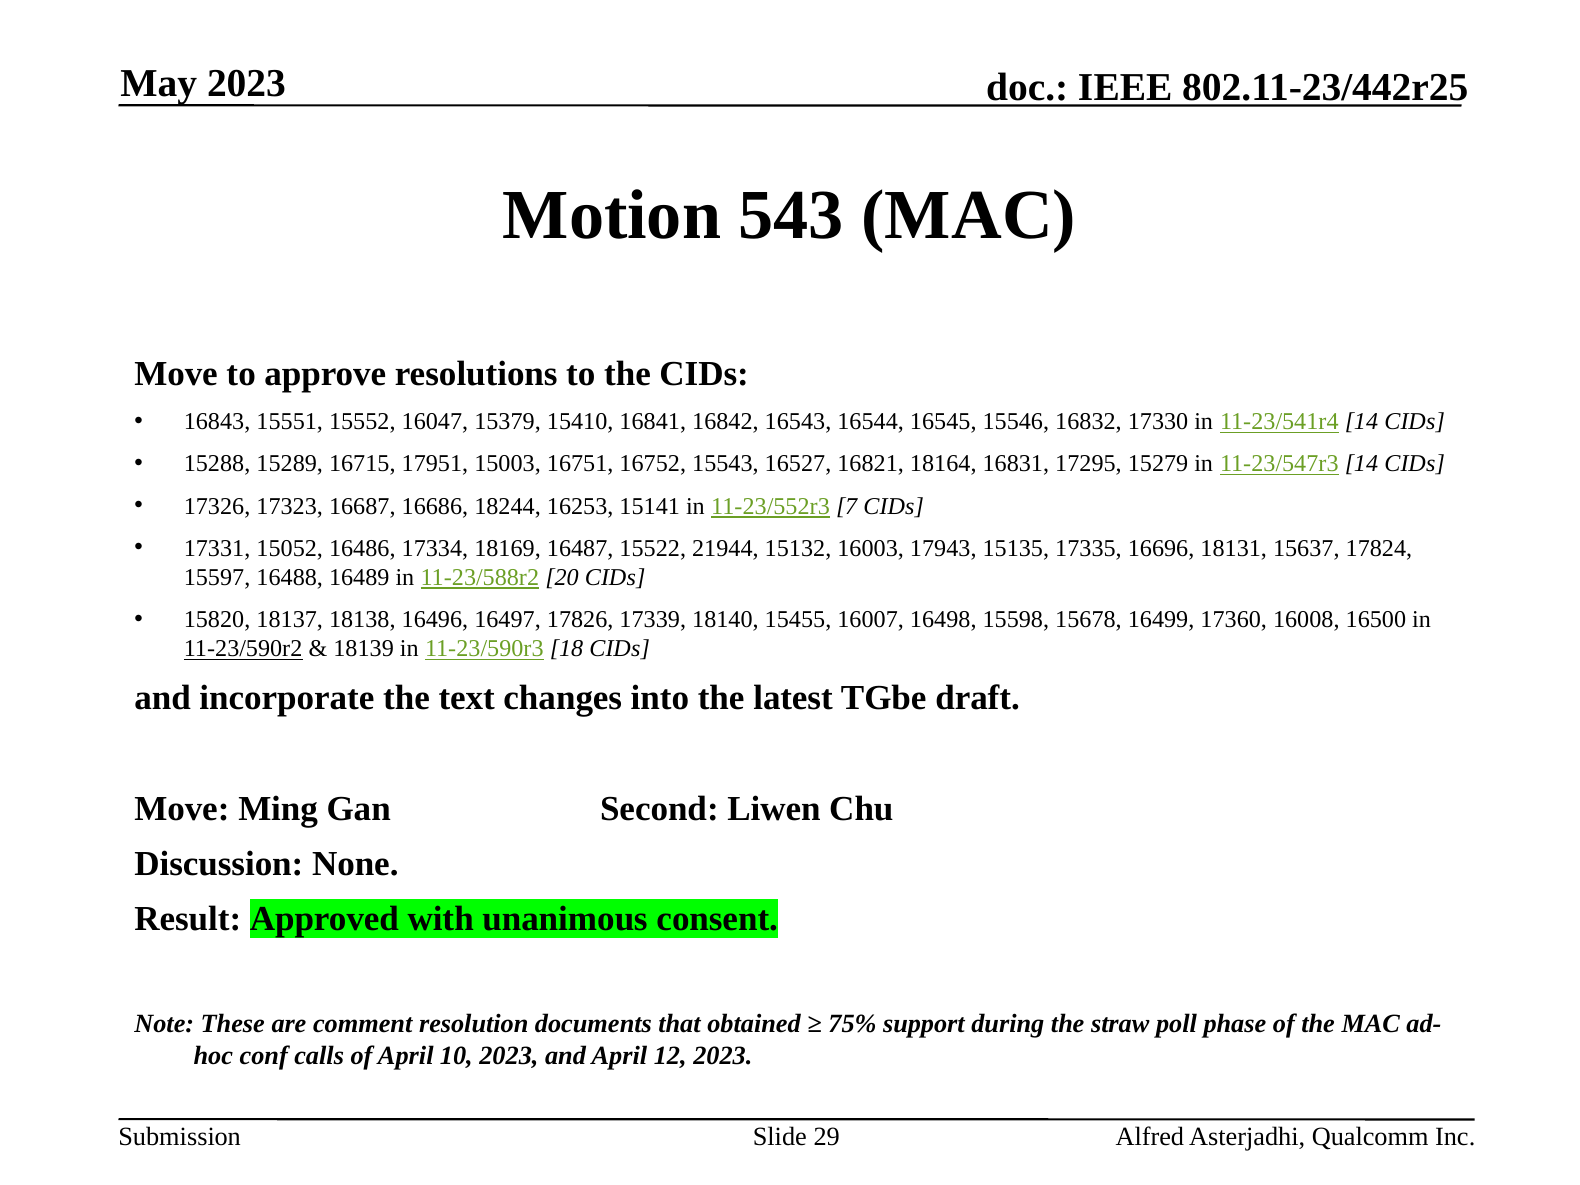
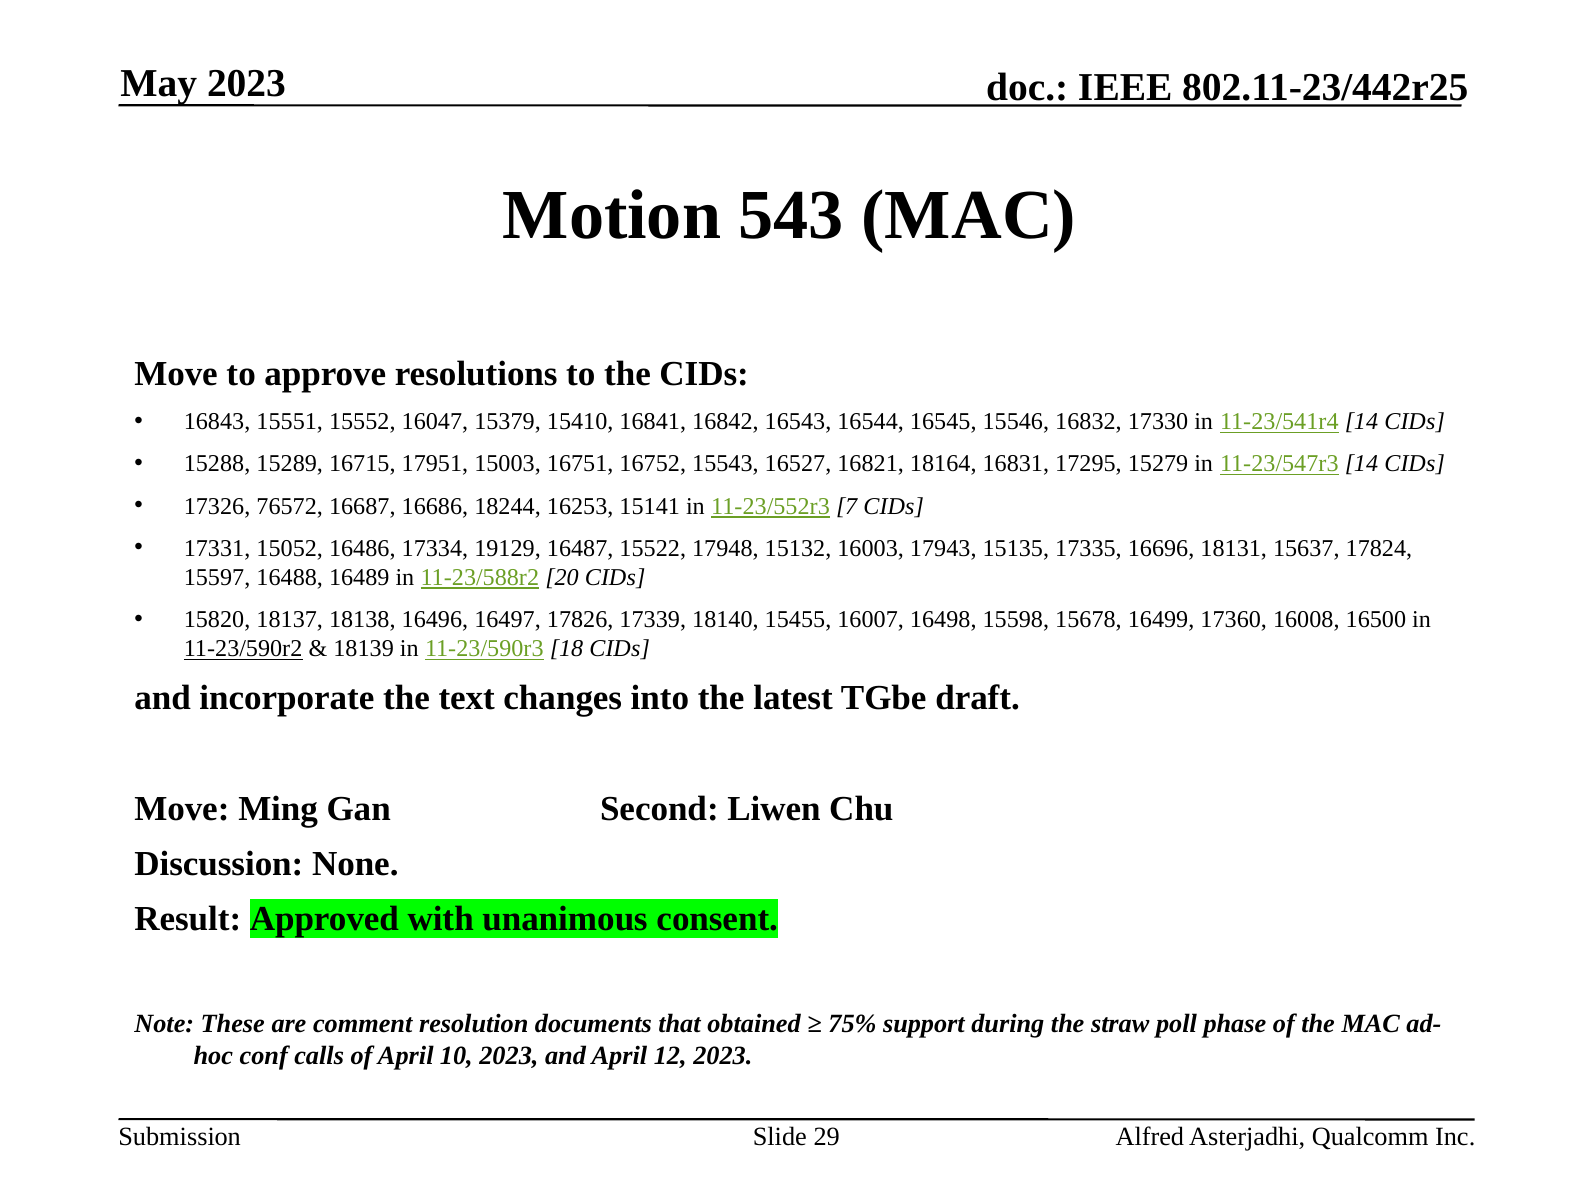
17323: 17323 -> 76572
18169: 18169 -> 19129
21944: 21944 -> 17948
